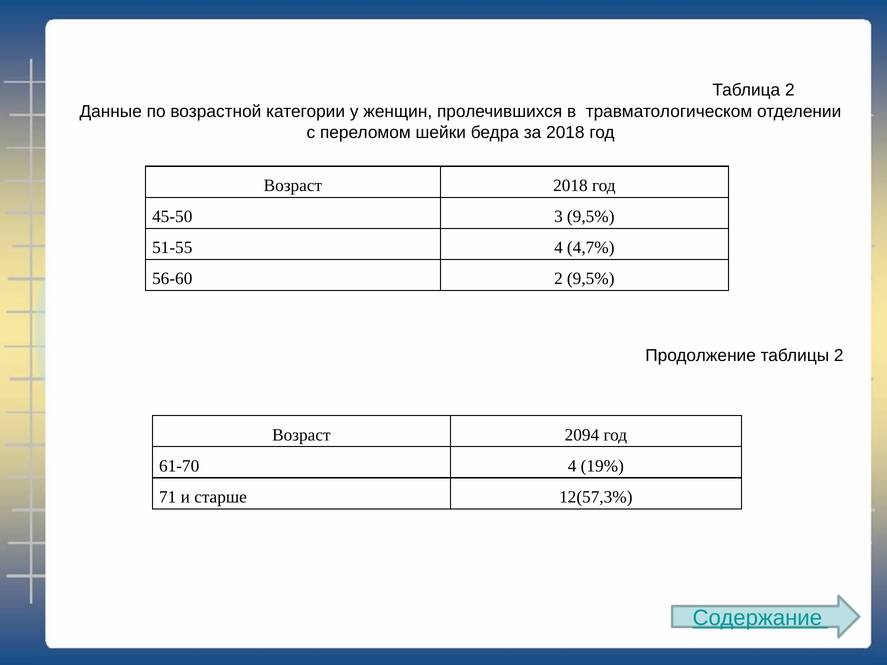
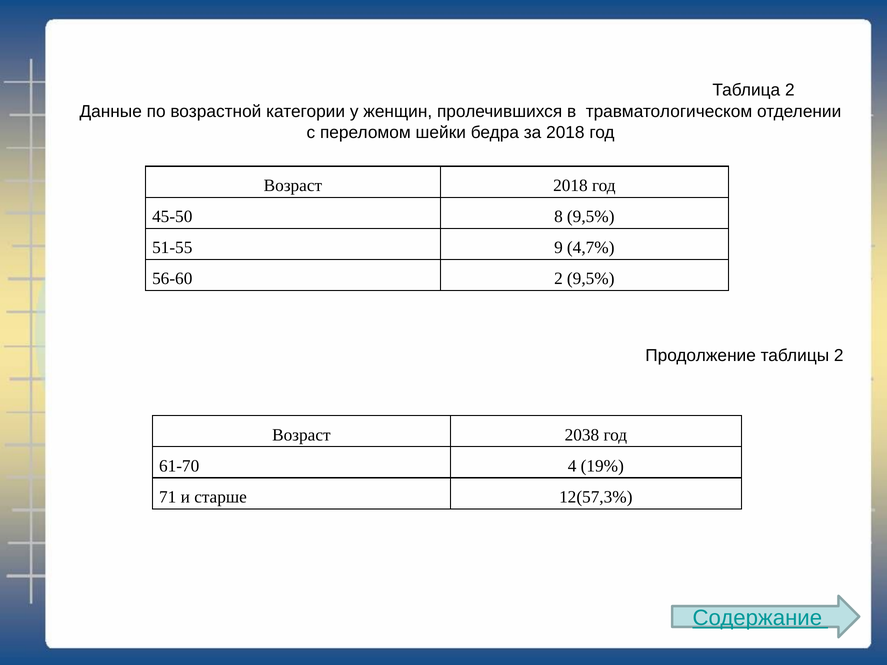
3: 3 -> 8
51-55 4: 4 -> 9
2094: 2094 -> 2038
